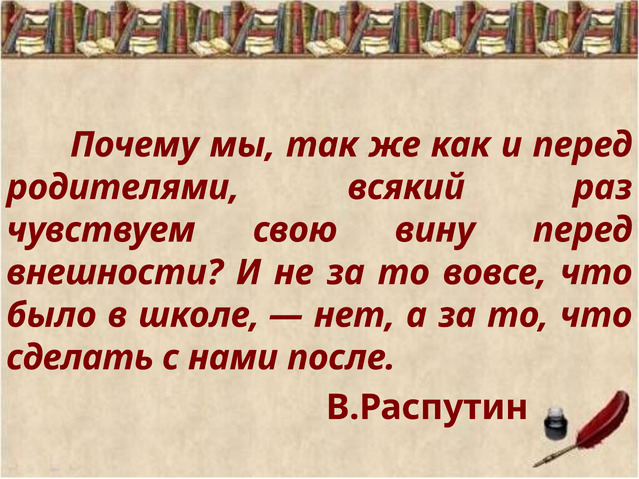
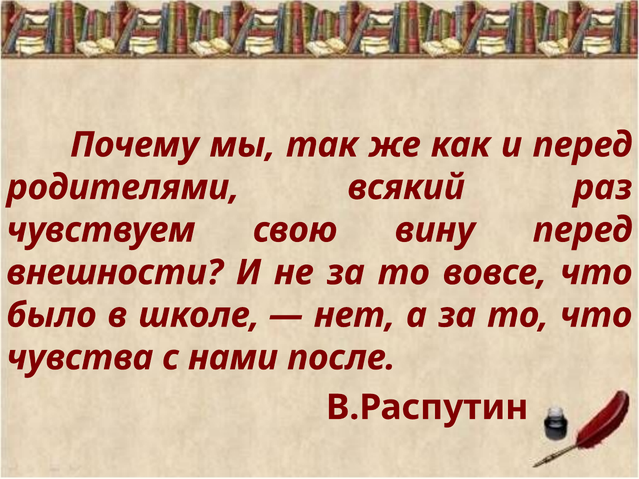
сделать: сделать -> чувства
